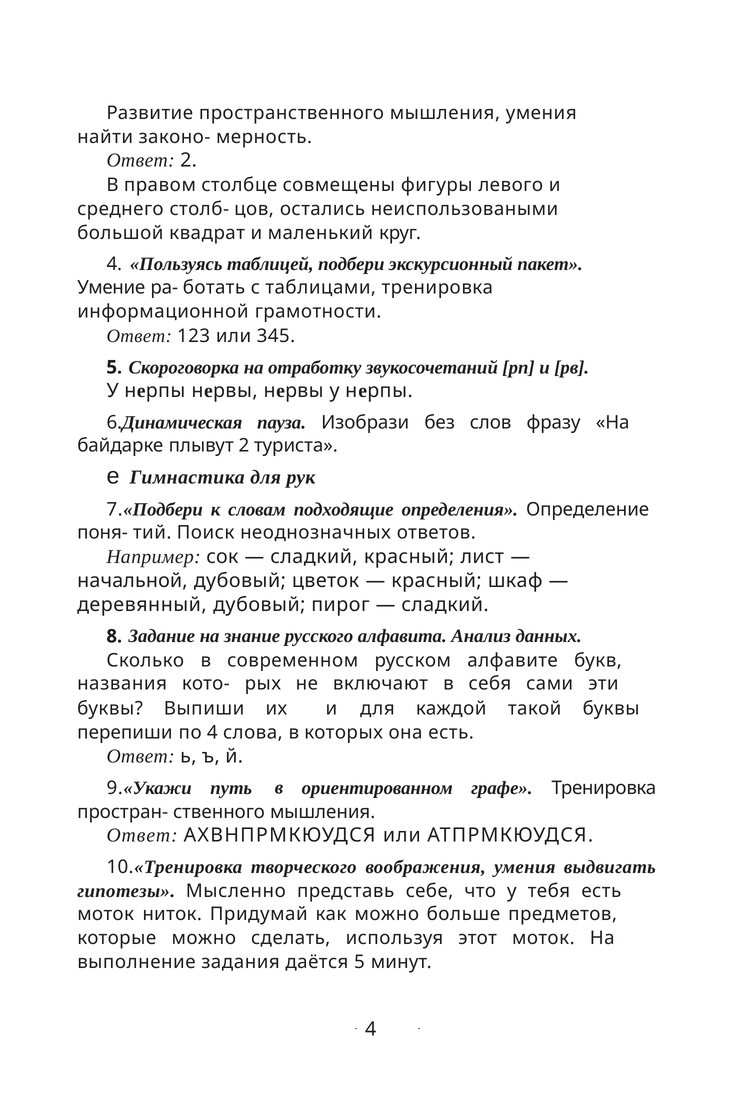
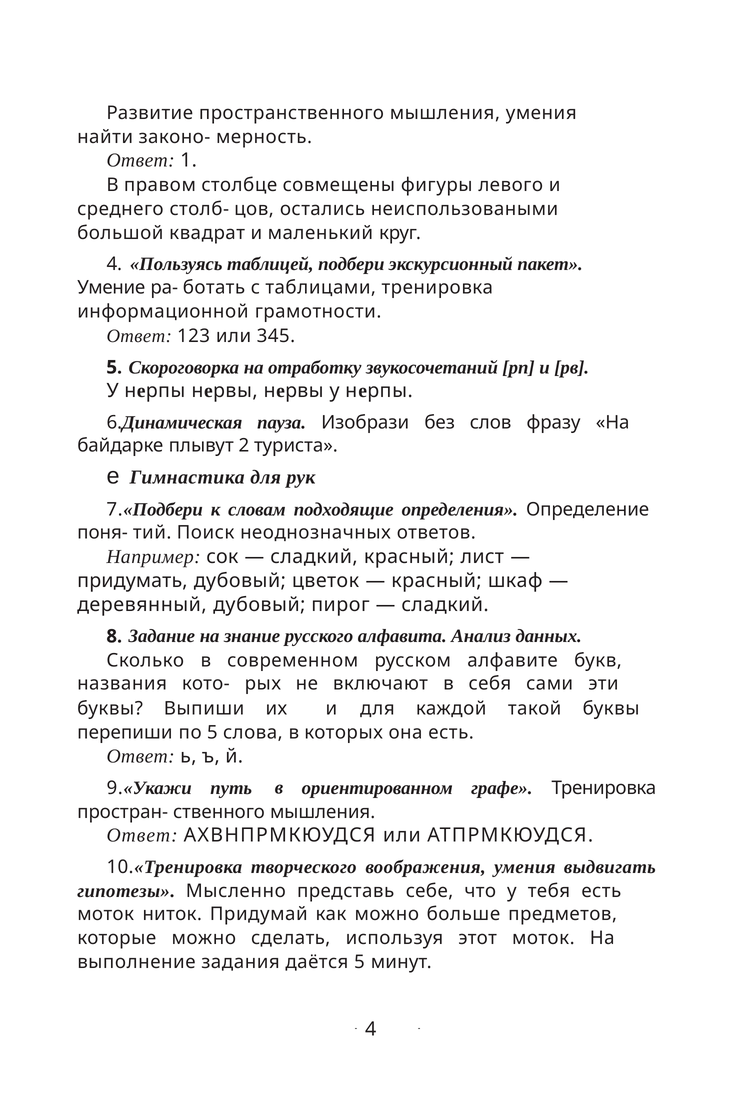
Ответ 2: 2 -> 1
начальной: начальной -> придумать
по 4: 4 -> 5
